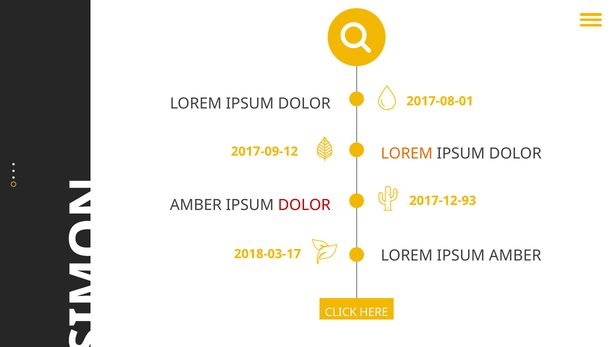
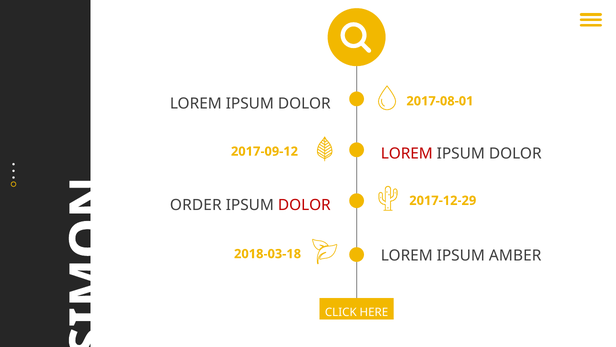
LOREM at (407, 154) colour: orange -> red
2017-12-93: 2017-12-93 -> 2017-12-29
AMBER at (196, 205): AMBER -> ORDER
2018-03-17: 2018-03-17 -> 2018-03-18
